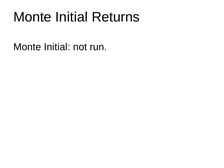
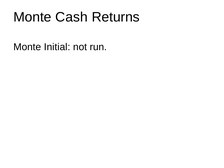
Initial at (72, 17): Initial -> Cash
